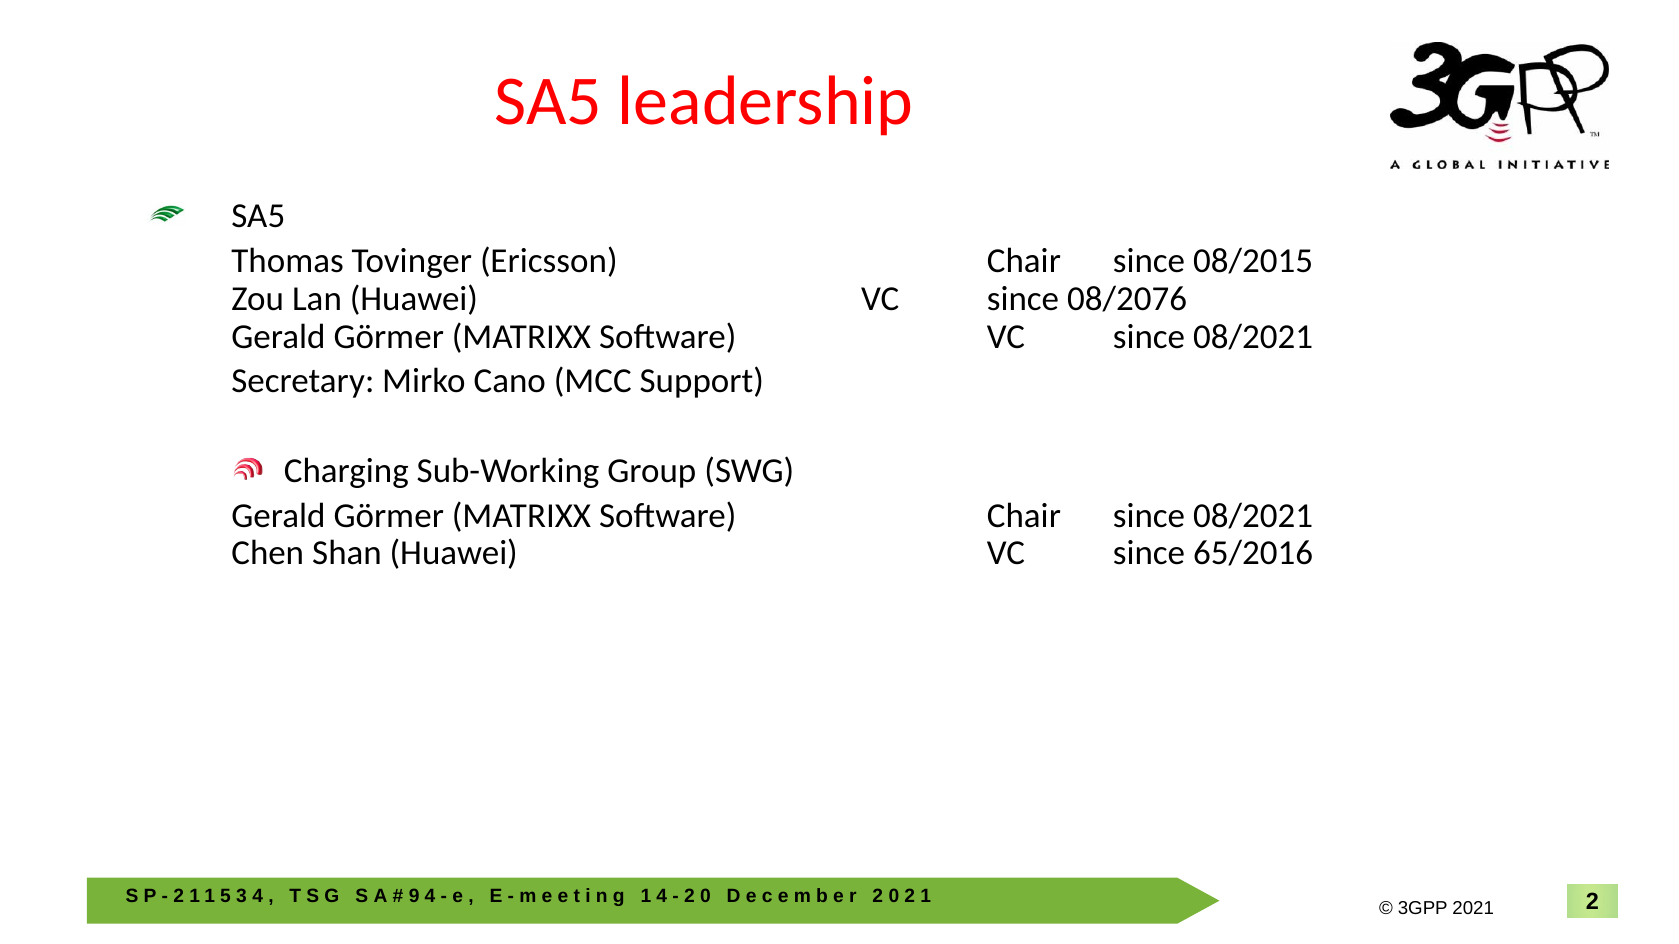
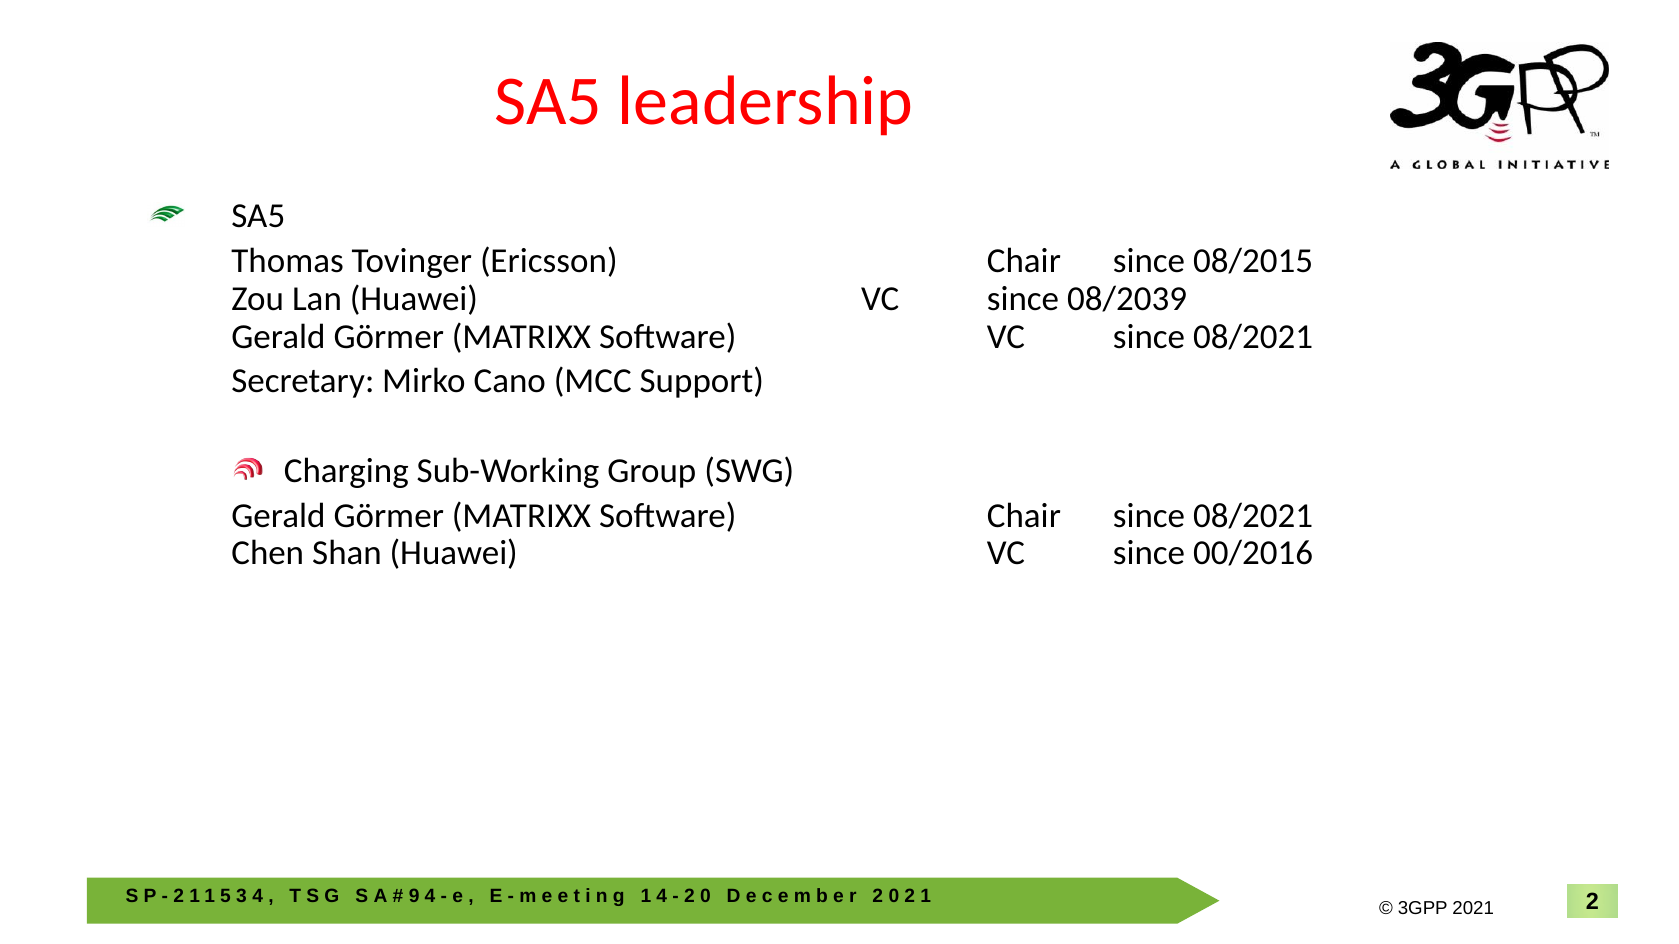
08/2076: 08/2076 -> 08/2039
65/2016: 65/2016 -> 00/2016
